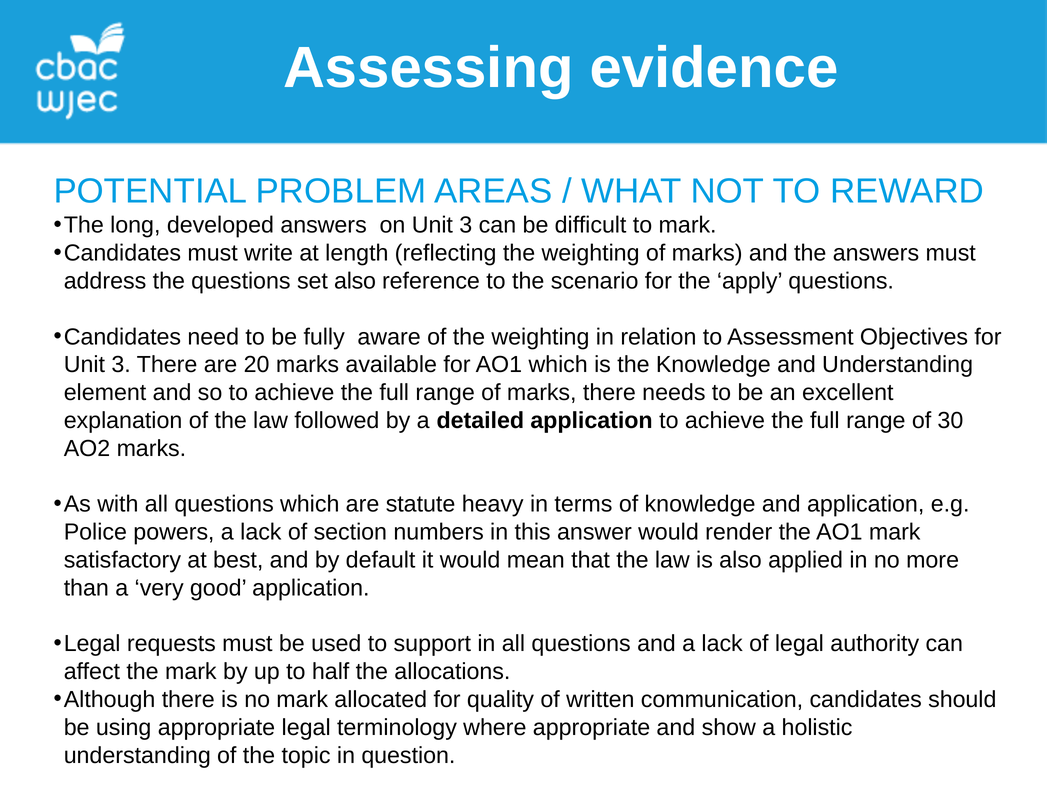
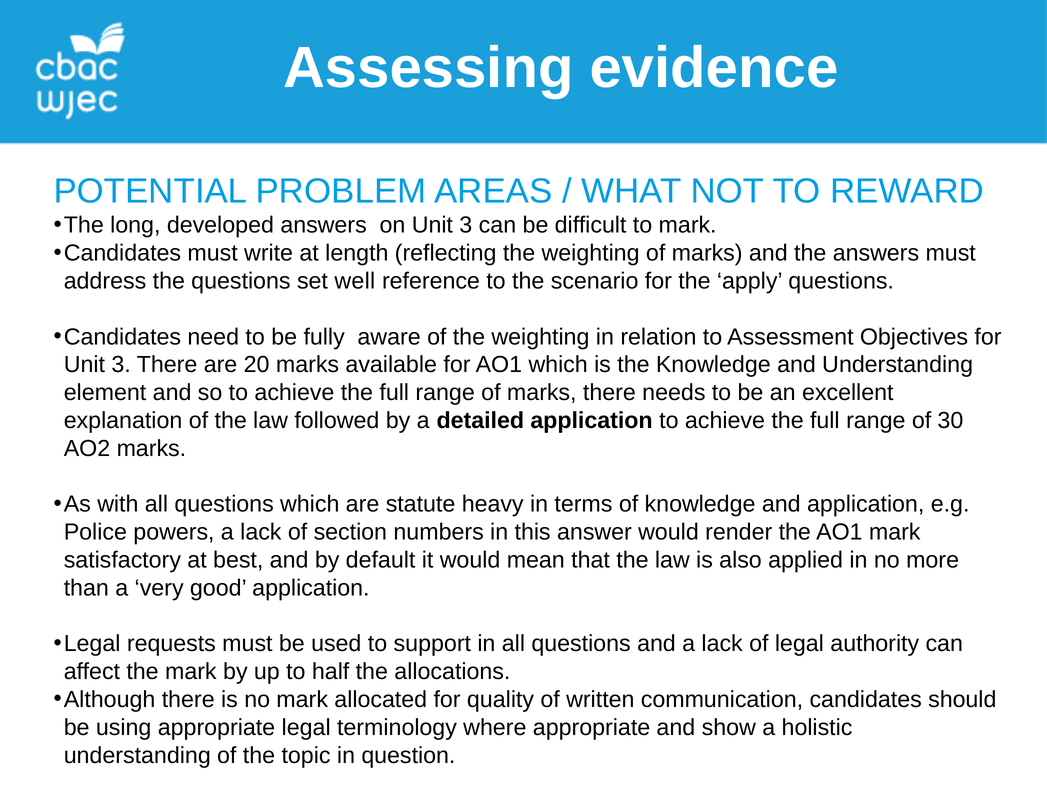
set also: also -> well
